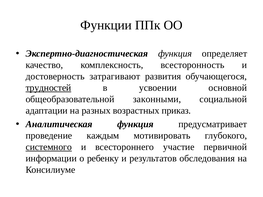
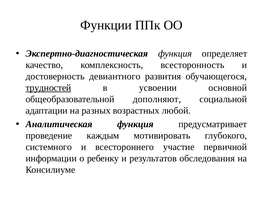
затрагивают: затрагивают -> девиантного
законными: законными -> дополняют
приказ: приказ -> любой
системного underline: present -> none
